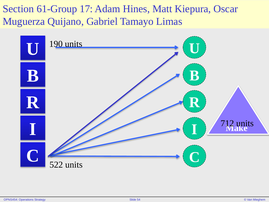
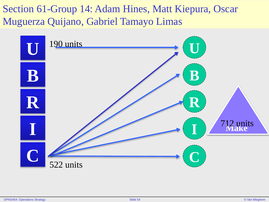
17: 17 -> 14
